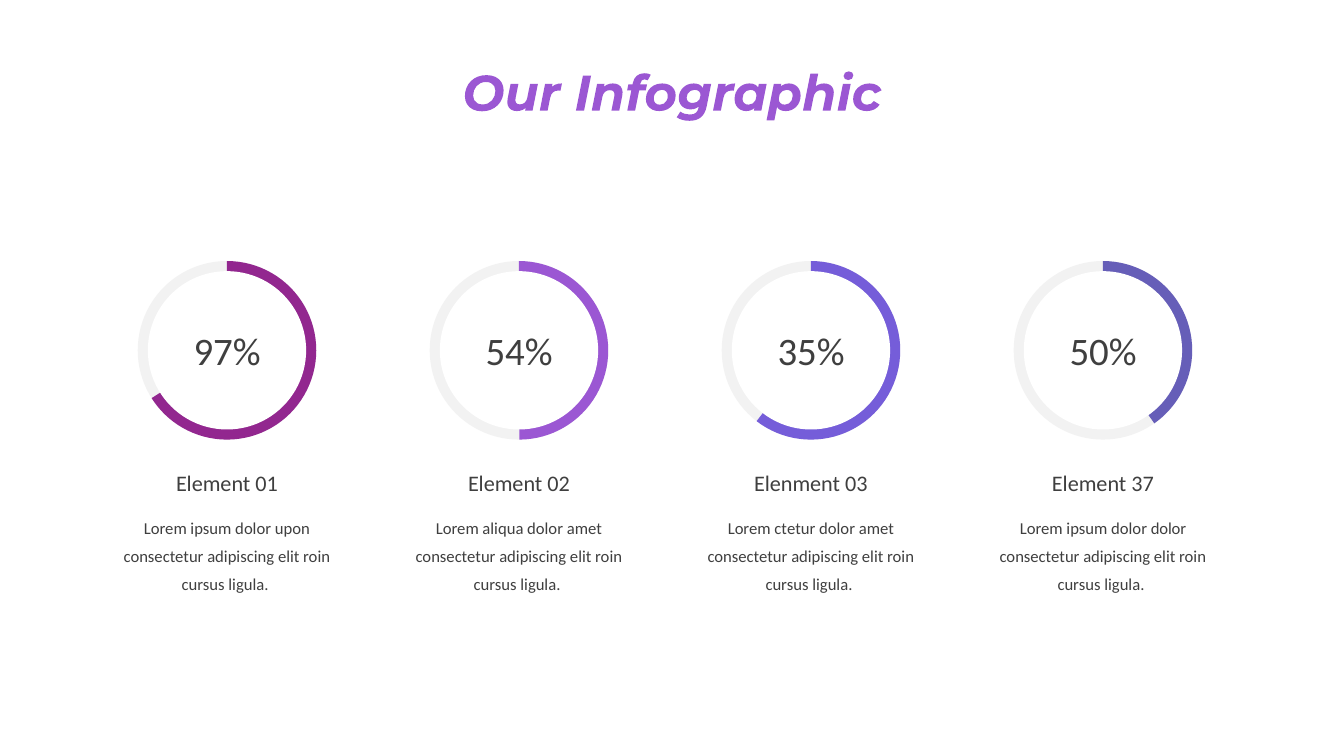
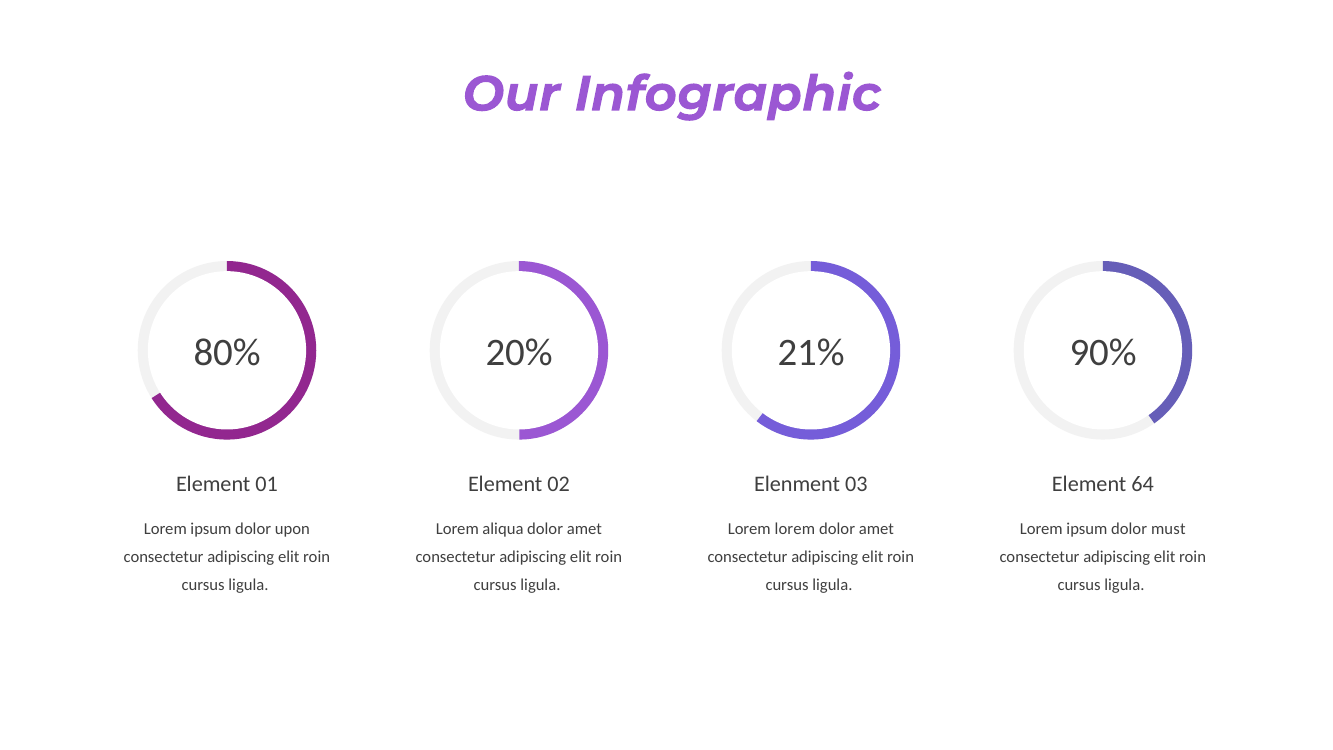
97%: 97% -> 80%
54%: 54% -> 20%
35%: 35% -> 21%
50%: 50% -> 90%
37: 37 -> 64
Lorem ctetur: ctetur -> lorem
dolor dolor: dolor -> must
